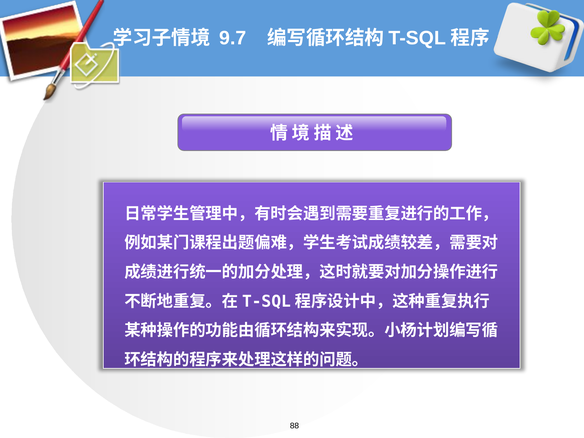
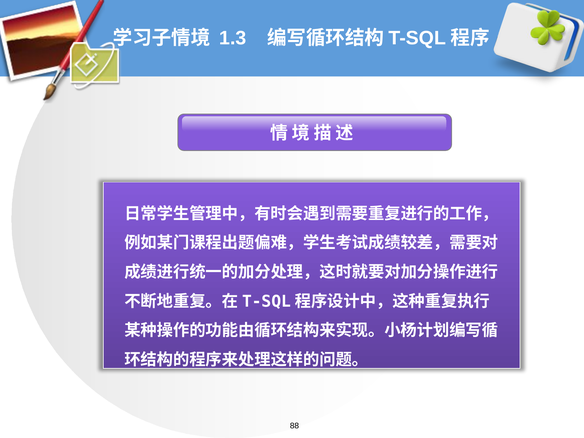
9.7: 9.7 -> 1.3
